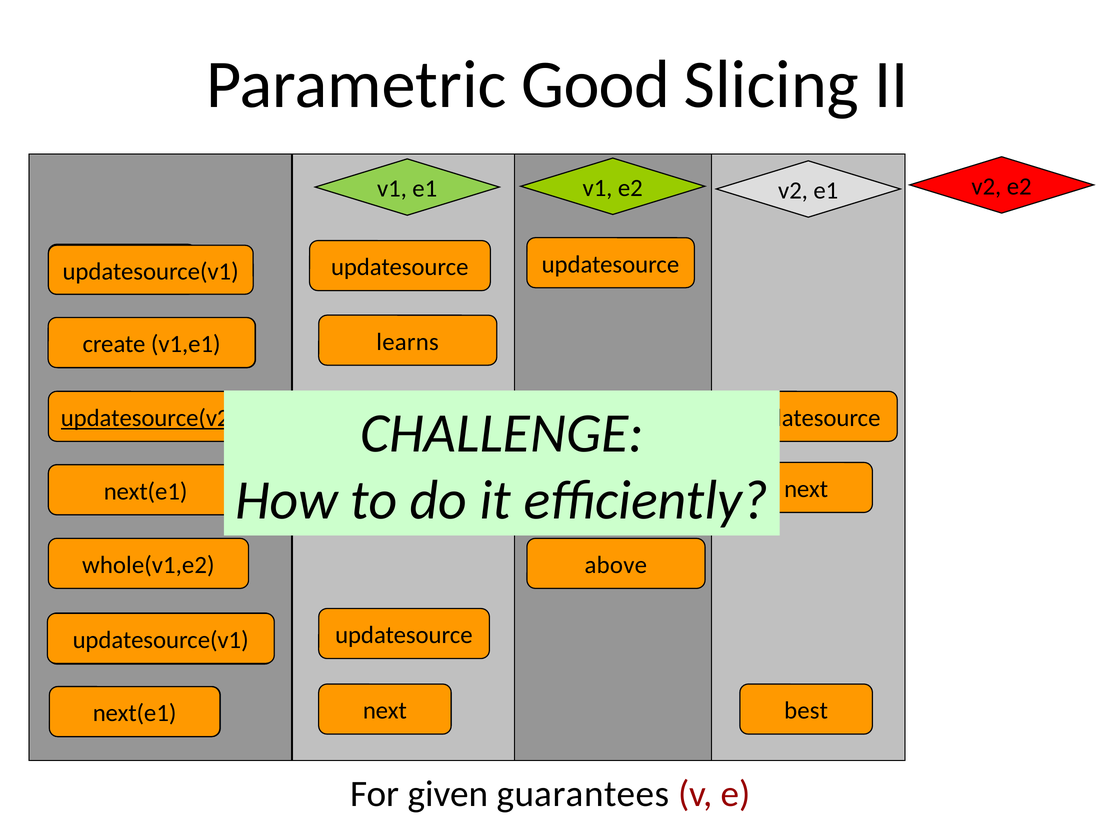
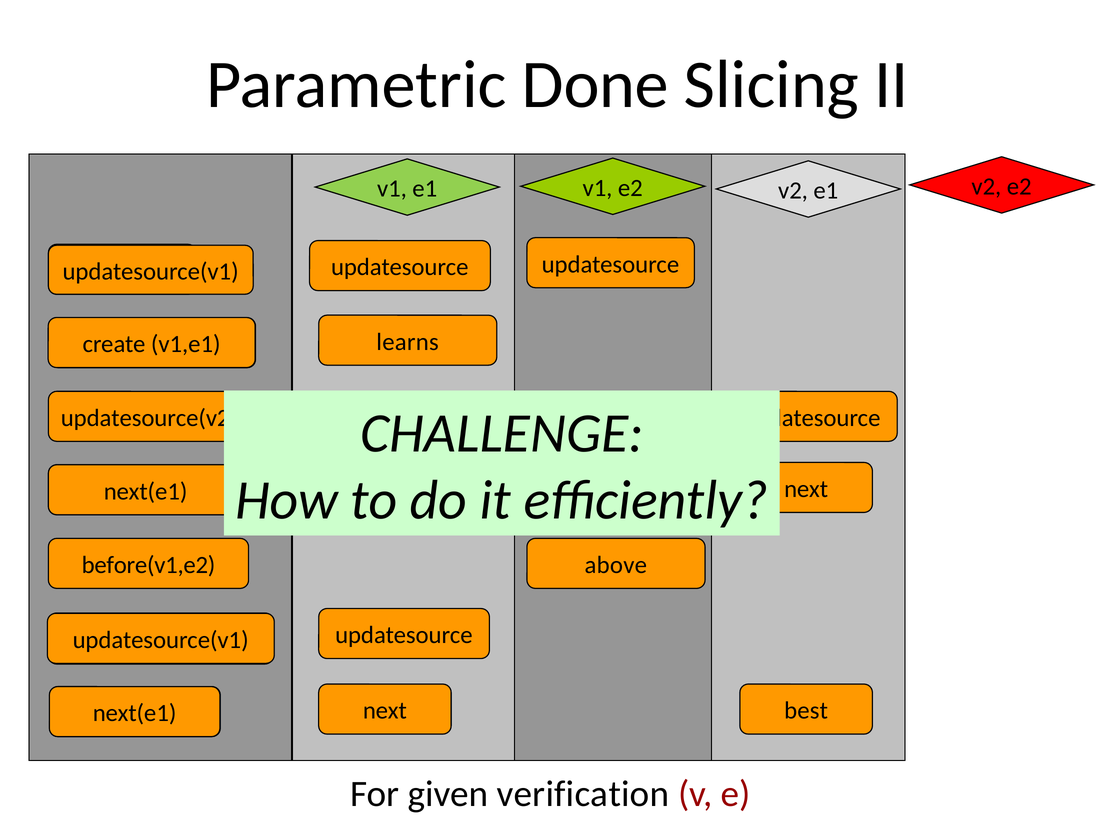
Good: Good -> Done
updatesource(v2 underline: present -> none
whole(v1,e2: whole(v1,e2 -> before(v1,e2
guarantees: guarantees -> verification
